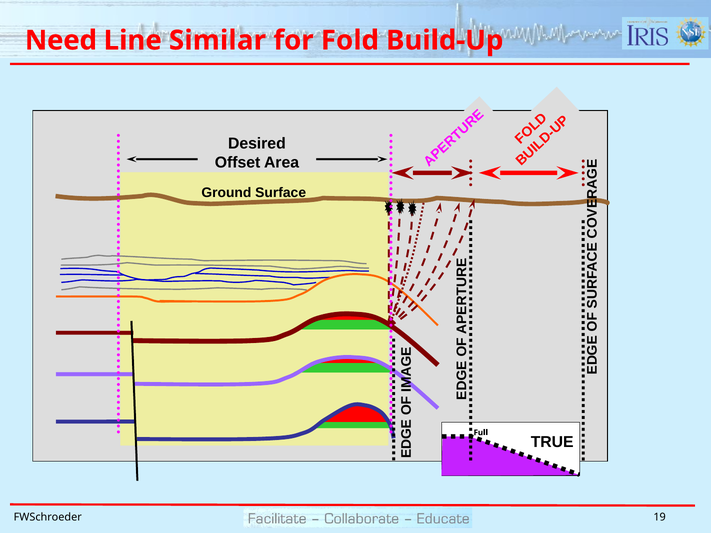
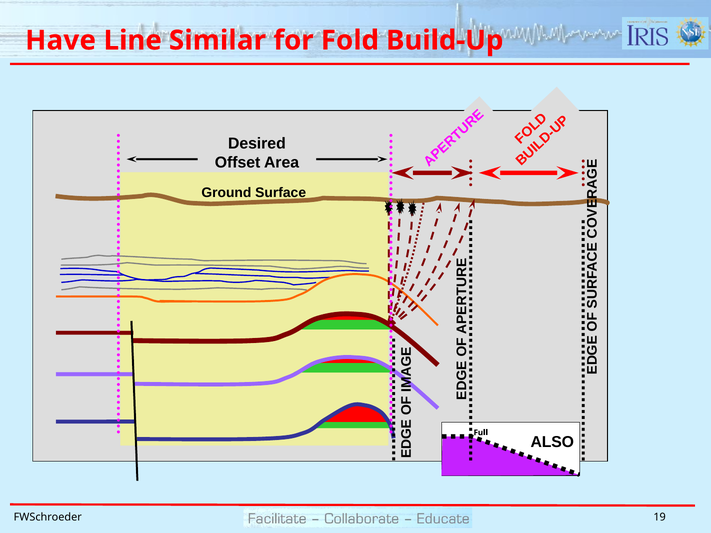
Need: Need -> Have
TRUE: TRUE -> ALSO
